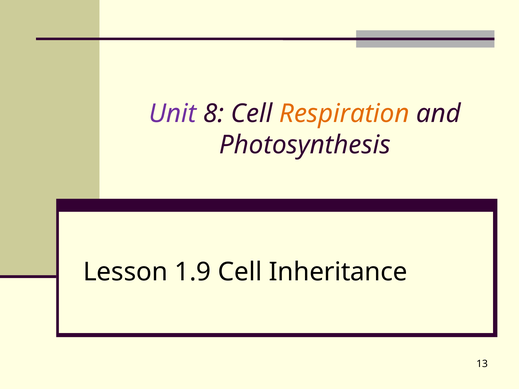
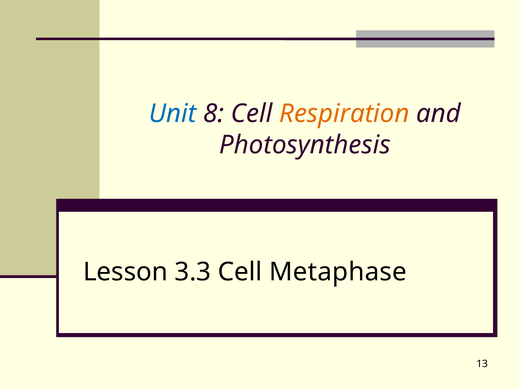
Unit colour: purple -> blue
1.9: 1.9 -> 3.3
Inheritance: Inheritance -> Metaphase
